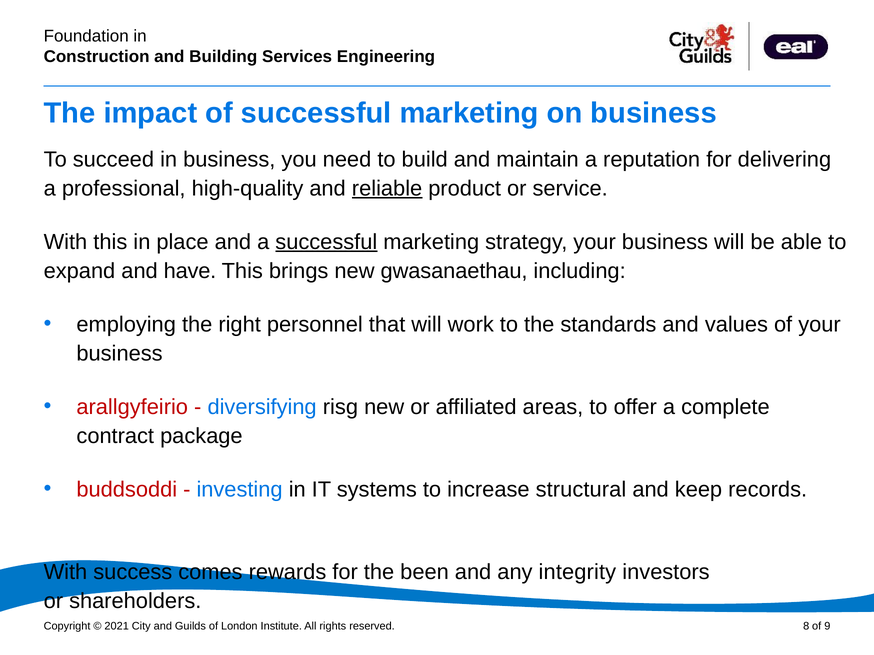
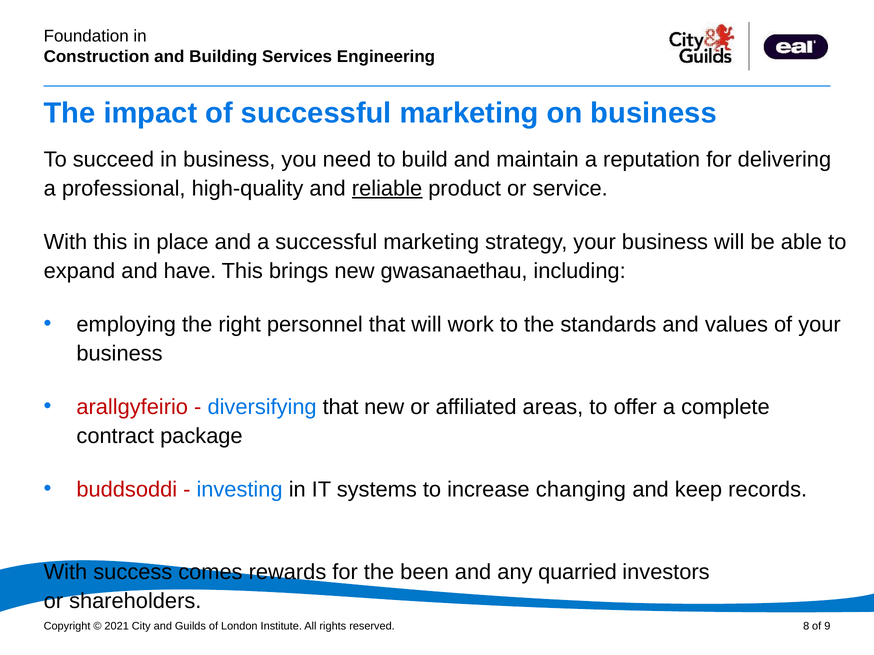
successful at (326, 242) underline: present -> none
diversifying risg: risg -> that
structural: structural -> changing
integrity: integrity -> quarried
